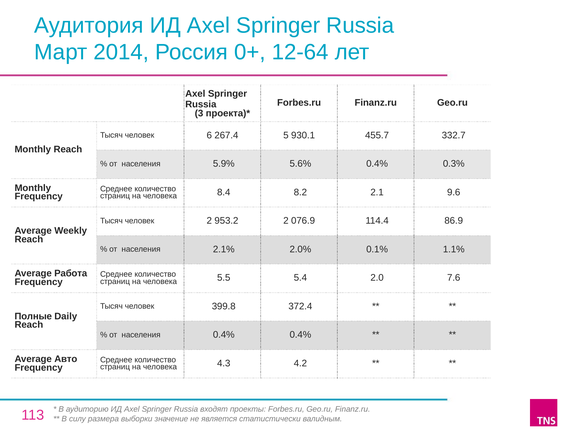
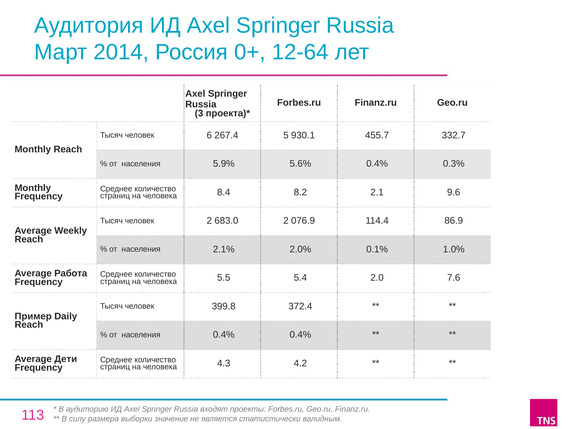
953.2: 953.2 -> 683.0
1.1%: 1.1% -> 1.0%
Полные: Полные -> Пример
Авто: Авто -> Дети
